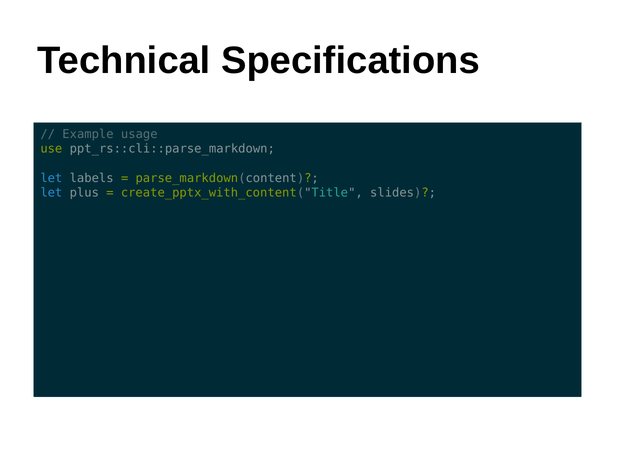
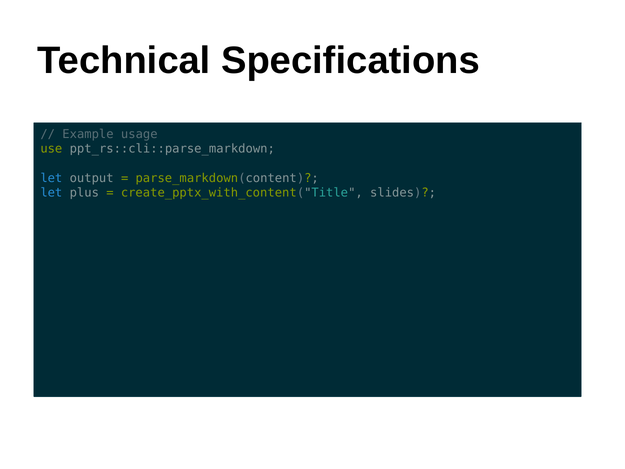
labels: labels -> output
